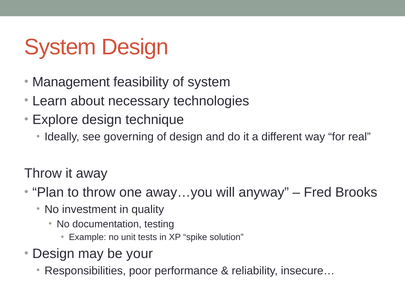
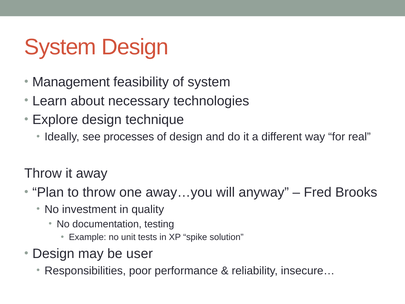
governing: governing -> processes
your: your -> user
